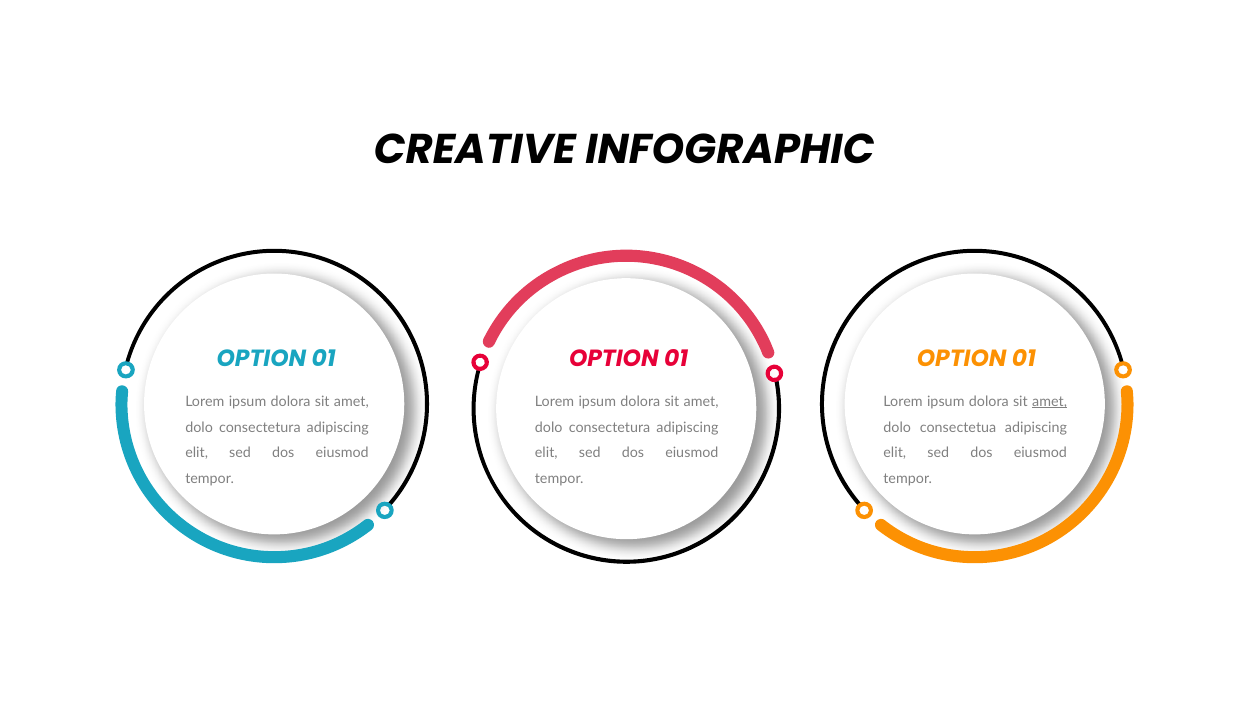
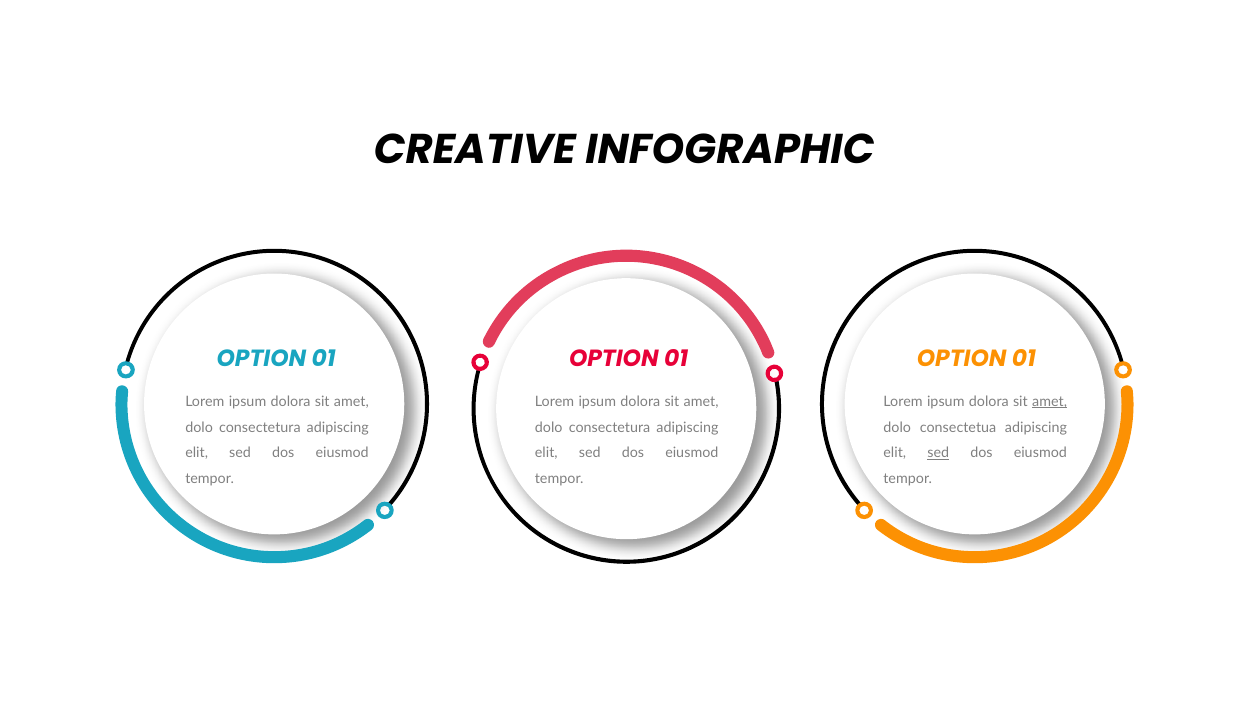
sed at (938, 453) underline: none -> present
